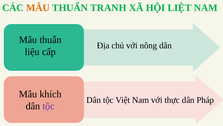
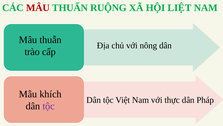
MÂU at (38, 8) colour: orange -> red
TRANH: TRANH -> RUỘNG
liệu: liệu -> trào
